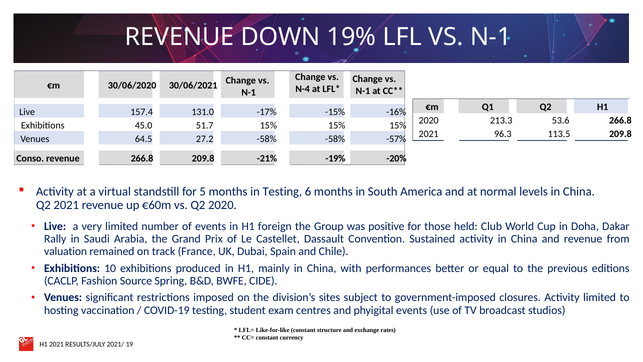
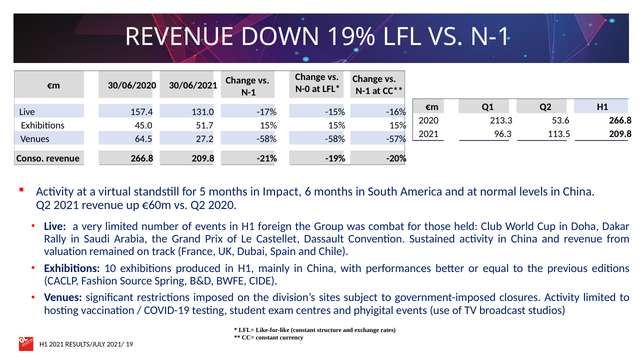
N-4: N-4 -> N-0
in Testing: Testing -> Impact
positive: positive -> combat
